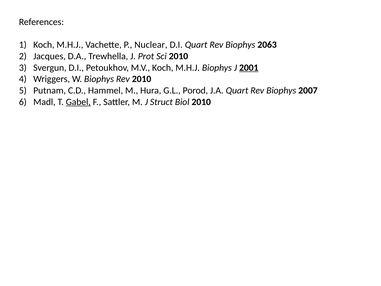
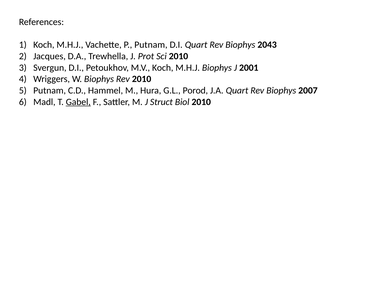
P Nuclear: Nuclear -> Putnam
2063: 2063 -> 2043
2001 underline: present -> none
